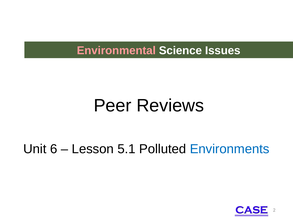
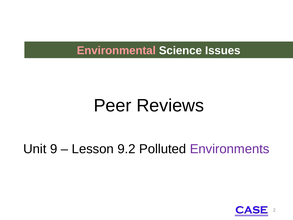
6: 6 -> 9
5.1: 5.1 -> 9.2
Environments colour: blue -> purple
